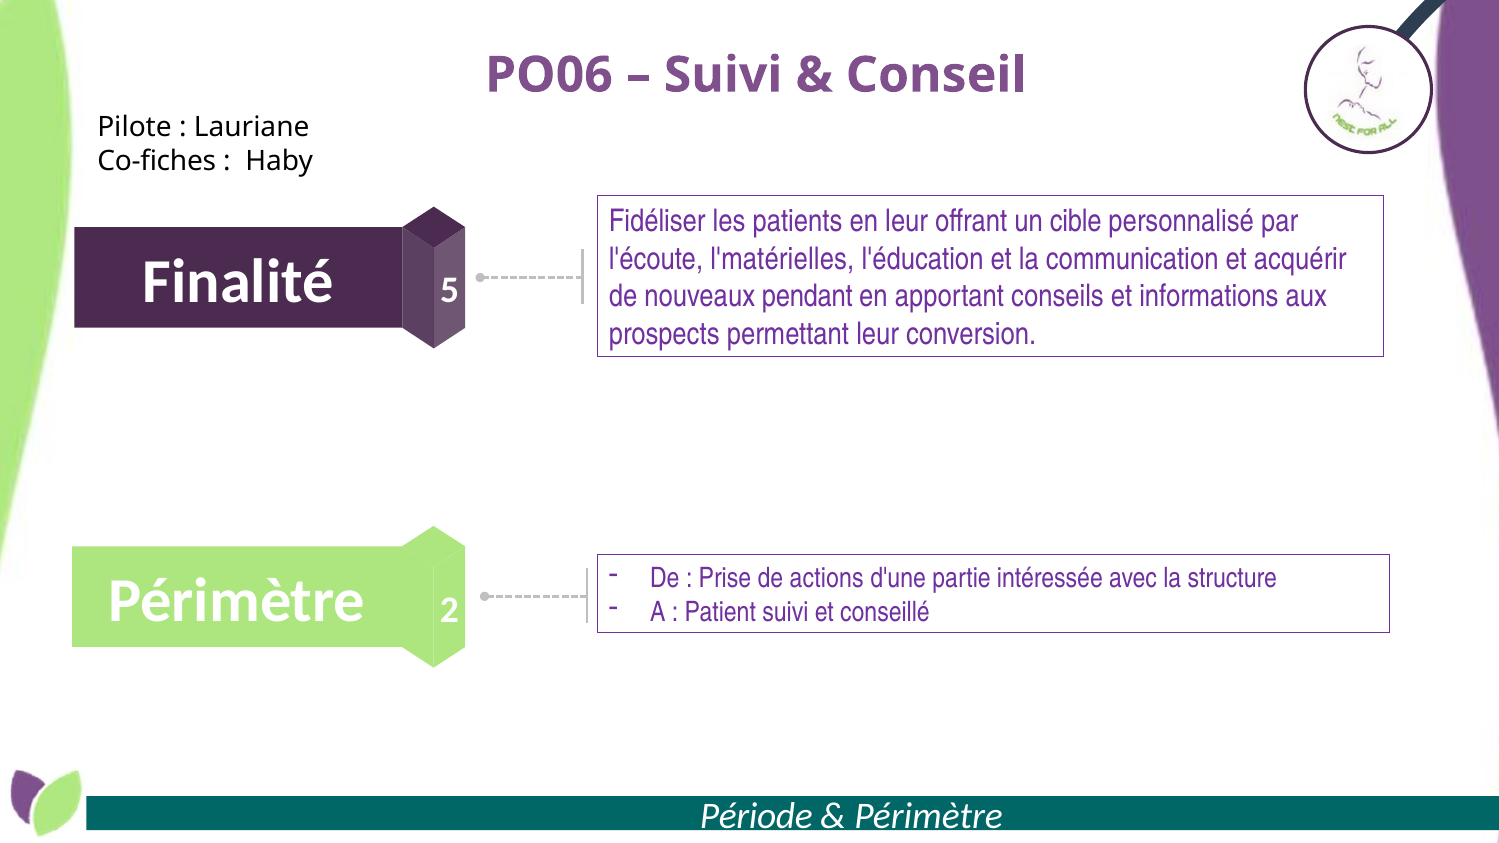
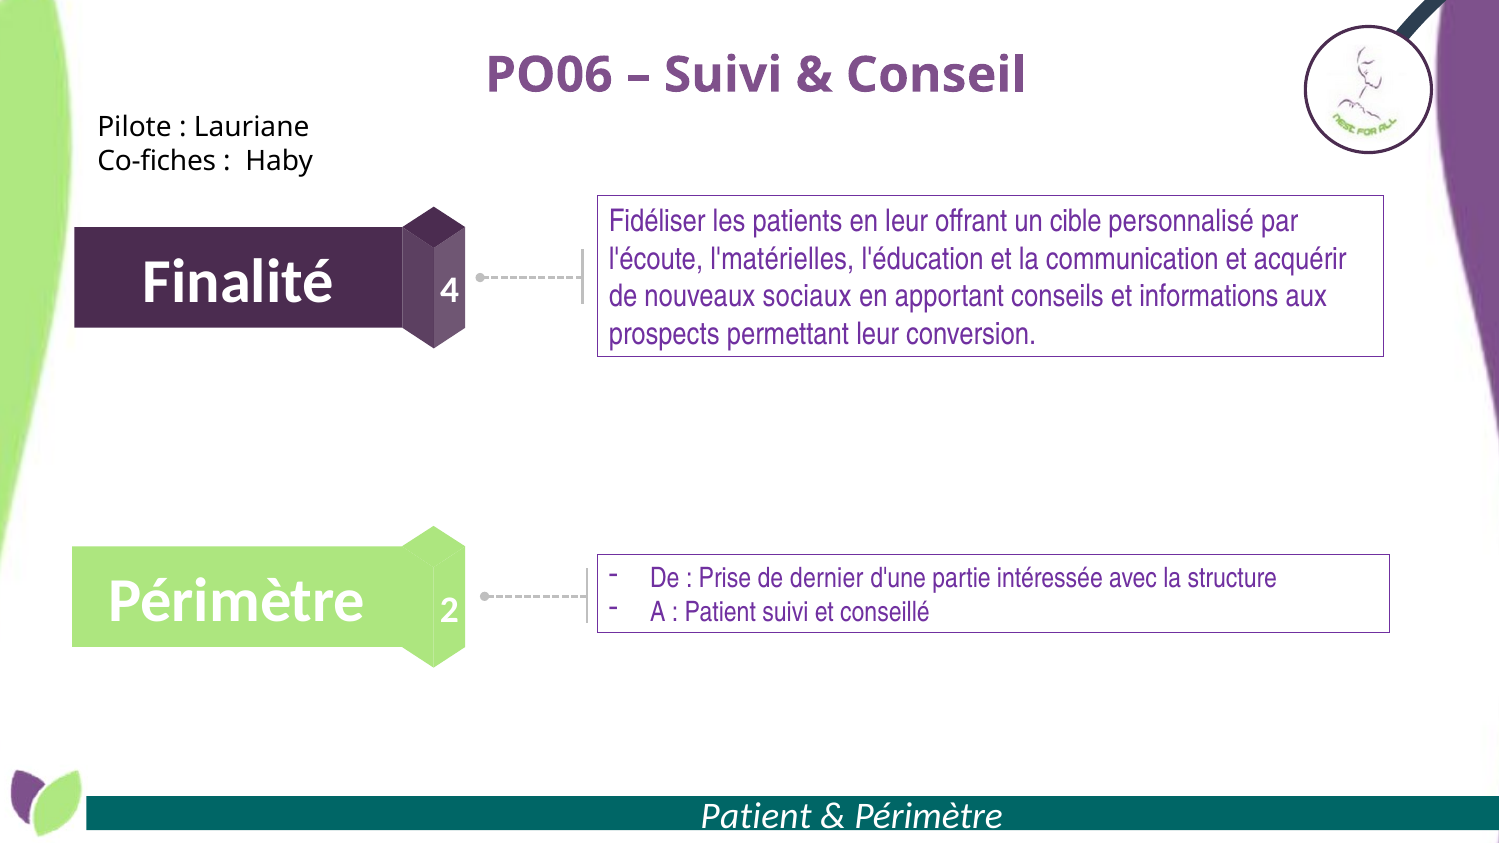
5: 5 -> 4
pendant: pendant -> sociaux
actions: actions -> dernier
Période at (756, 816): Période -> Patient
